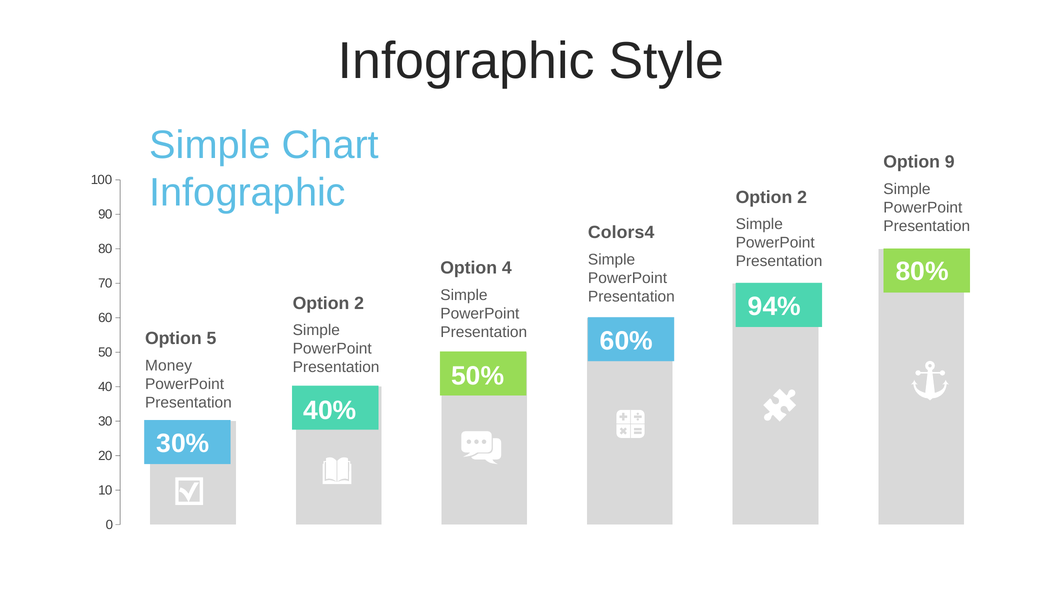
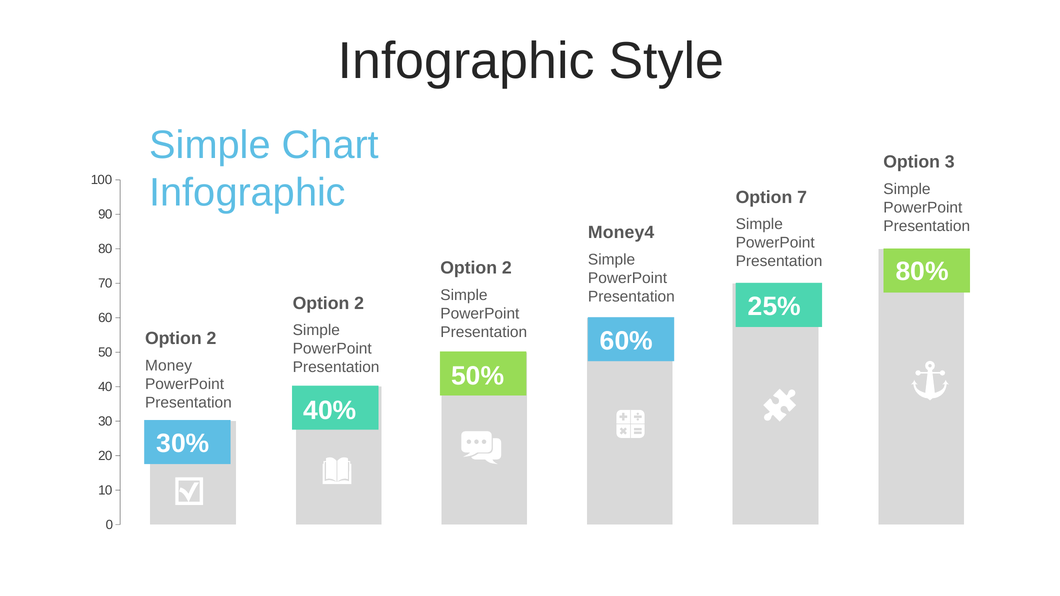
9: 9 -> 3
2 at (802, 197): 2 -> 7
Colors4: Colors4 -> Money4
4 at (507, 268): 4 -> 2
94%: 94% -> 25%
5 at (211, 339): 5 -> 2
